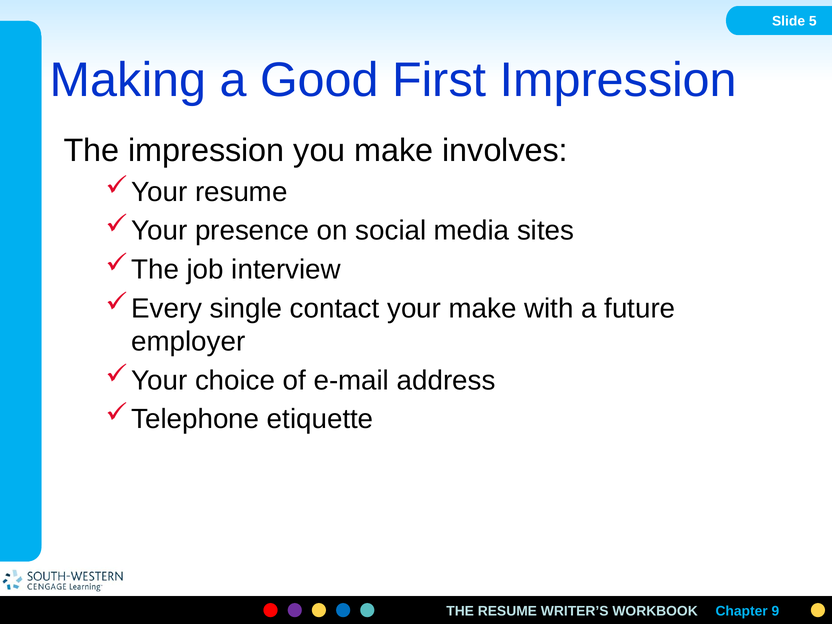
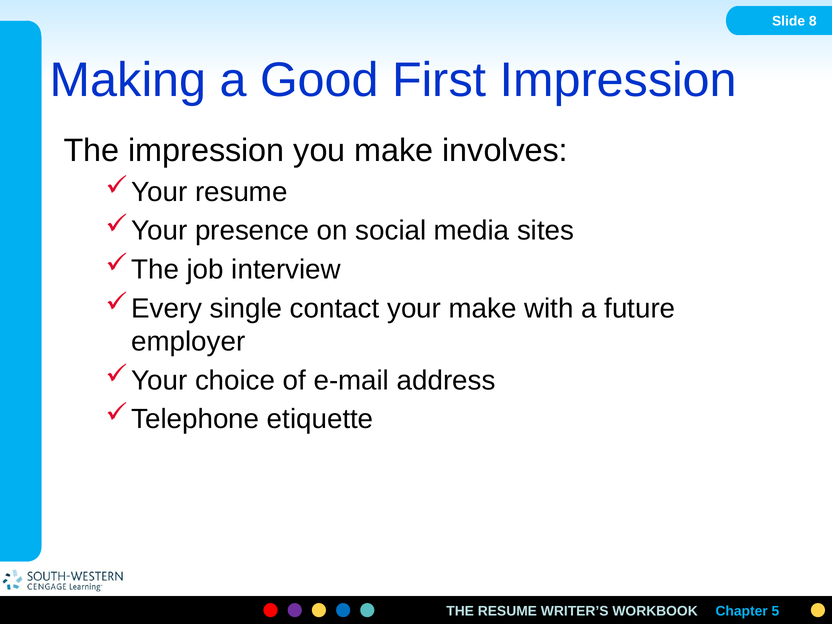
5: 5 -> 8
9: 9 -> 5
